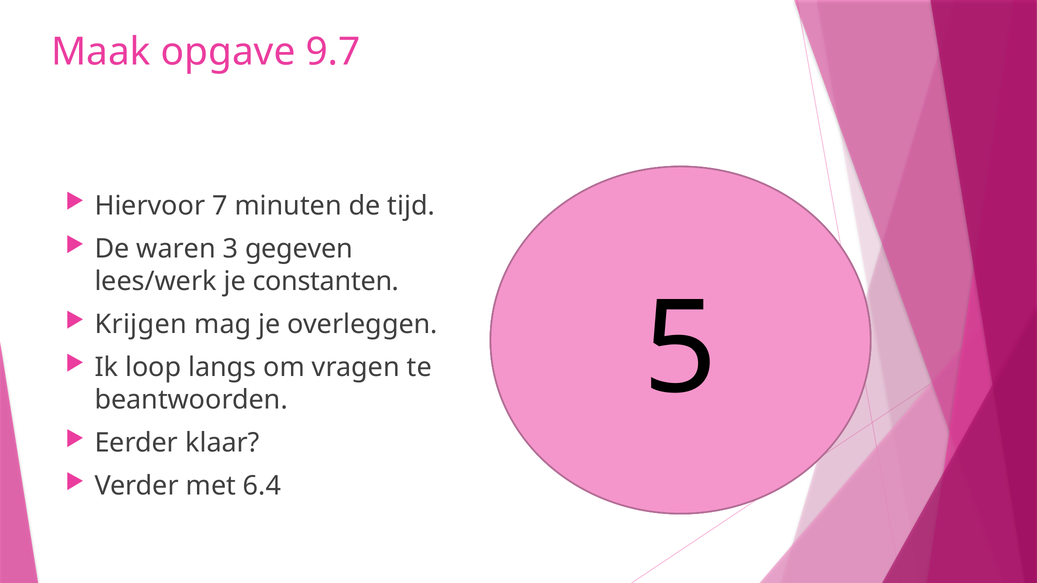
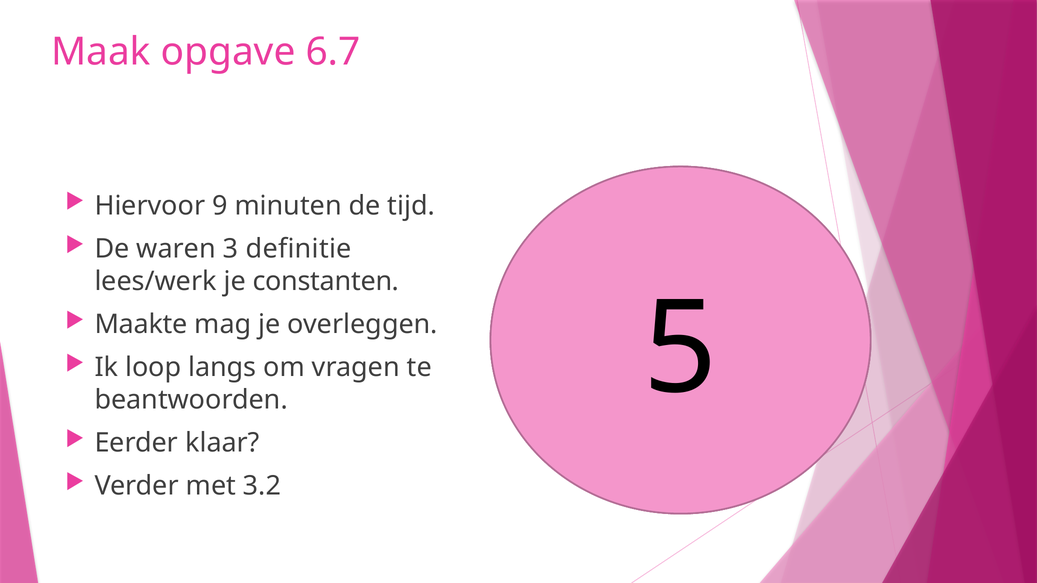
9.7: 9.7 -> 6.7
7: 7 -> 9
gegeven: gegeven -> definitie
Krijgen: Krijgen -> Maakte
6.4: 6.4 -> 3.2
